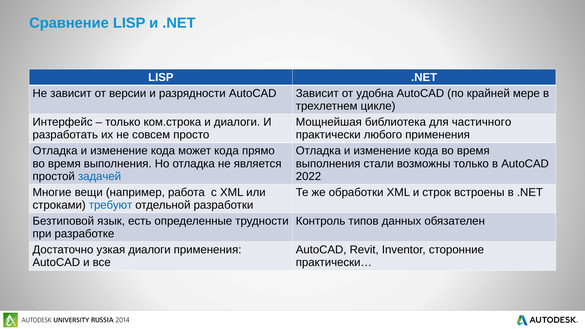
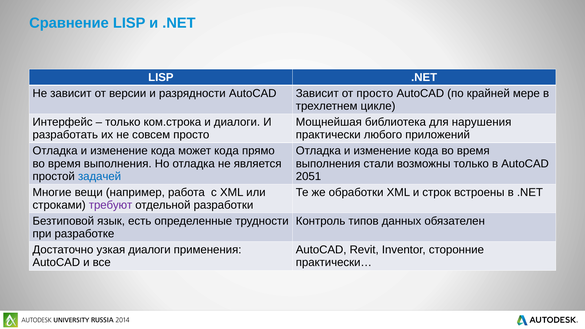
от удобна: удобна -> просто
частичного: частичного -> нарушения
любого применения: применения -> приложений
2022: 2022 -> 2051
требуют colour: blue -> purple
